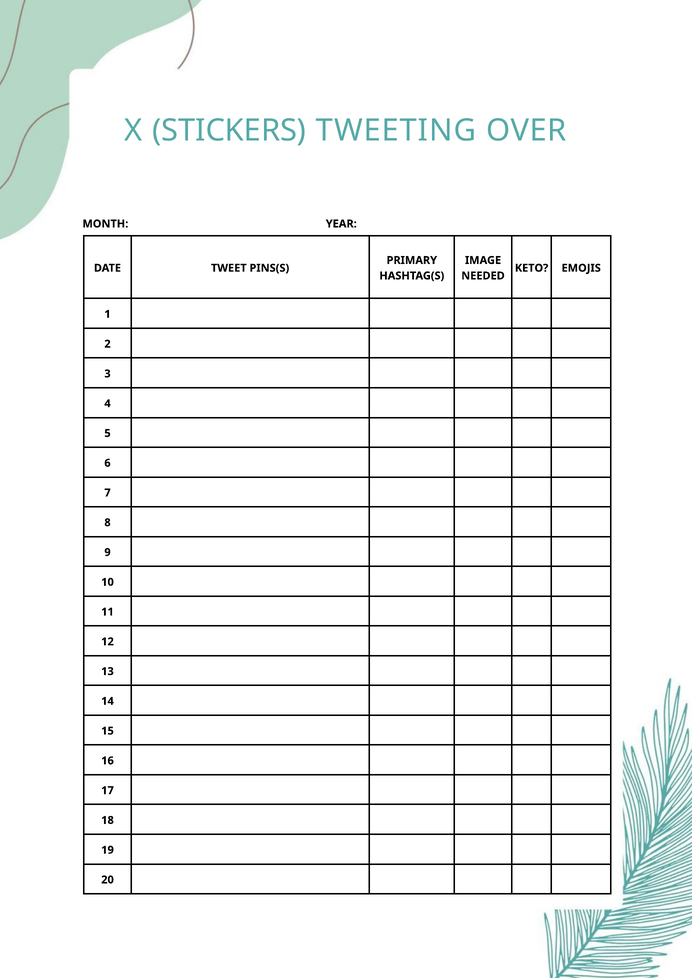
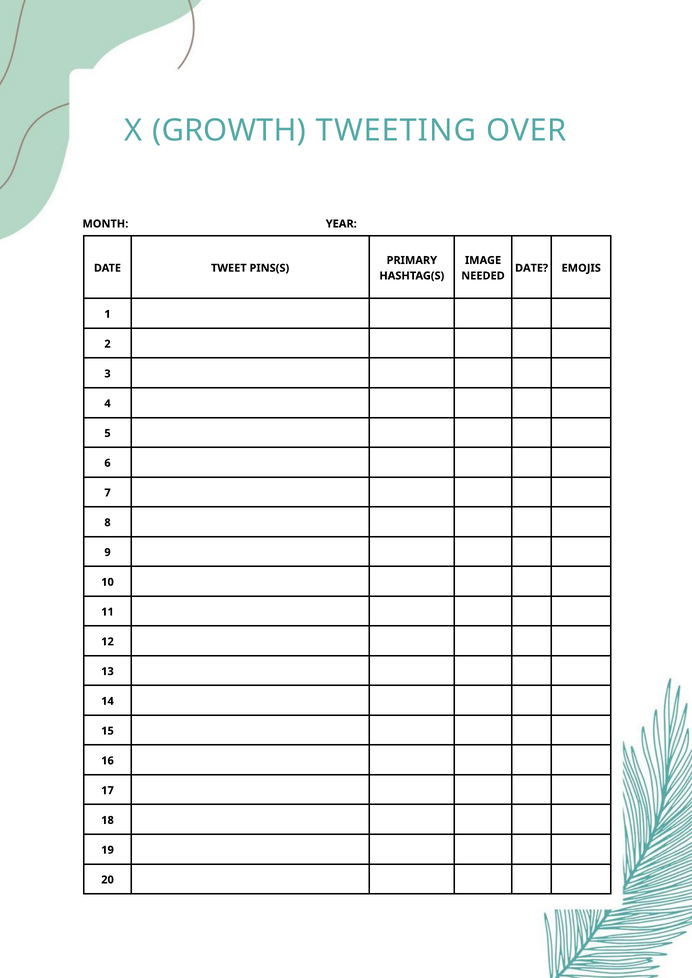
STICKERS: STICKERS -> GROWTH
KETO at (532, 268): KETO -> DATE
